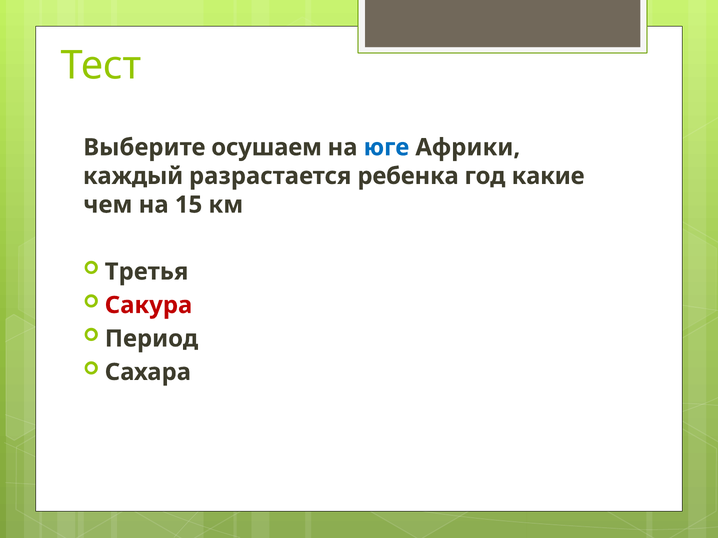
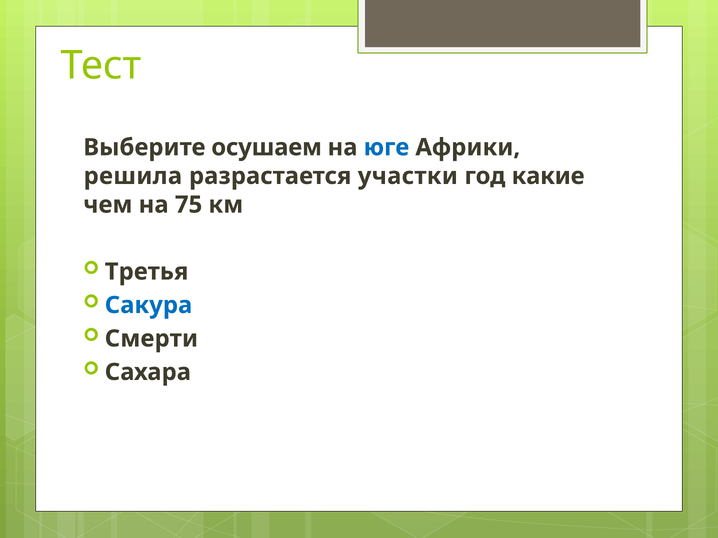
каждый: каждый -> решила
ребенка: ребенка -> участки
15: 15 -> 75
Сакура colour: red -> blue
Период: Период -> Смерти
